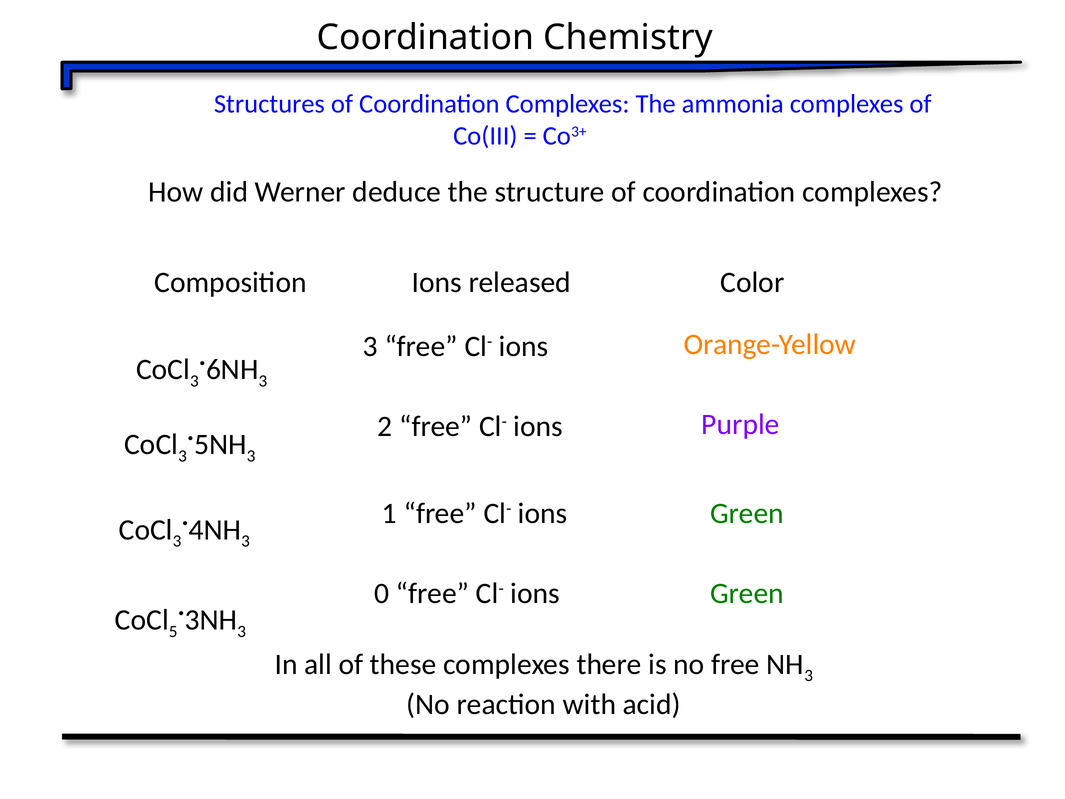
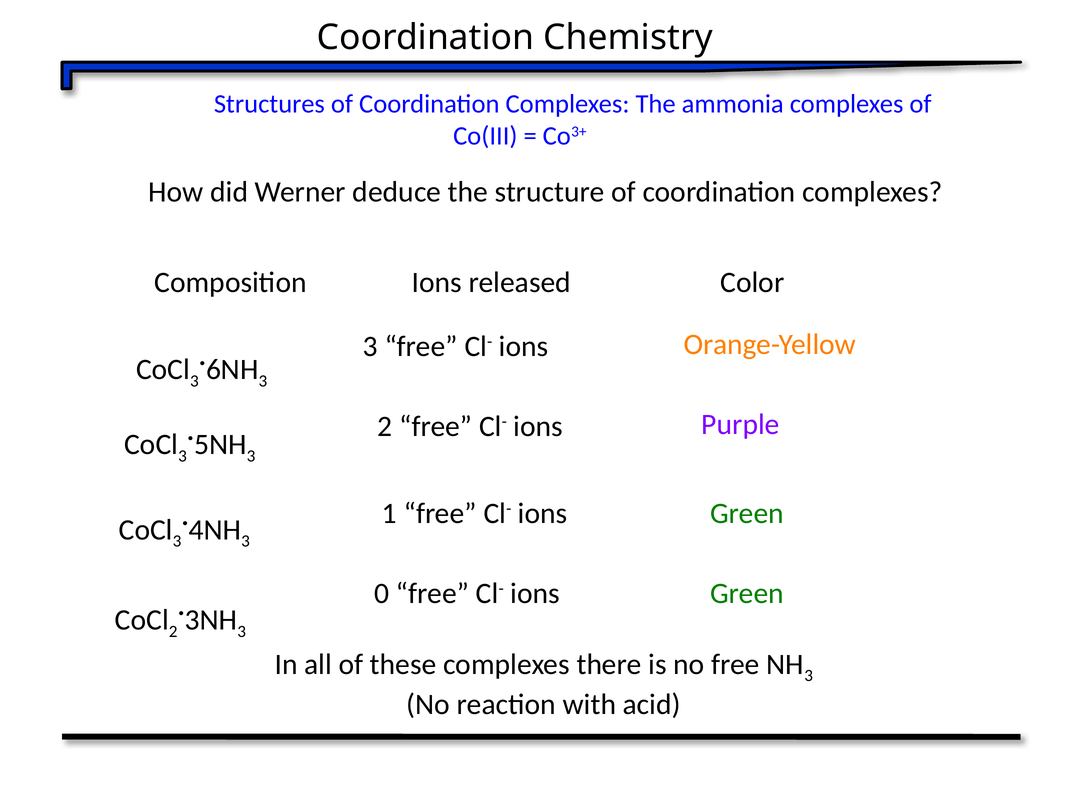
5 at (173, 631): 5 -> 2
